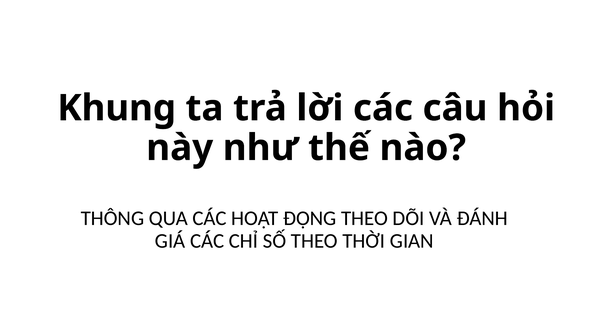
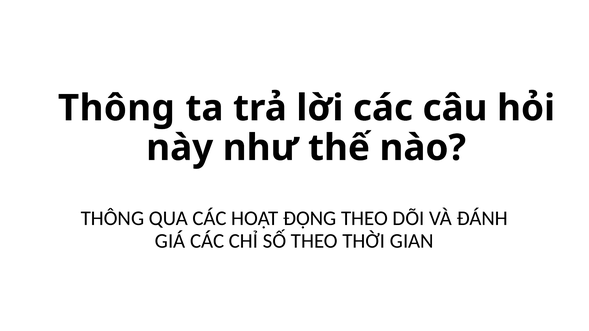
Khung at (117, 108): Khung -> Thông
